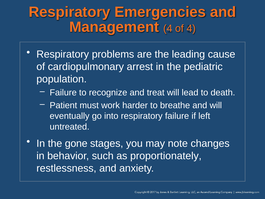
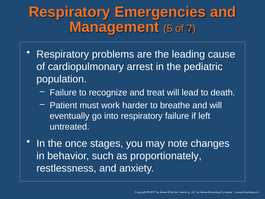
Management 4: 4 -> 5
of 4: 4 -> 7
gone: gone -> once
